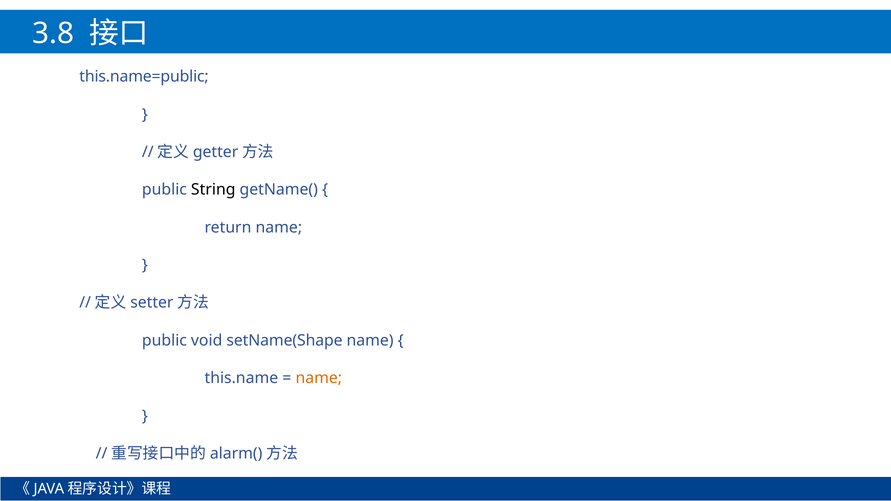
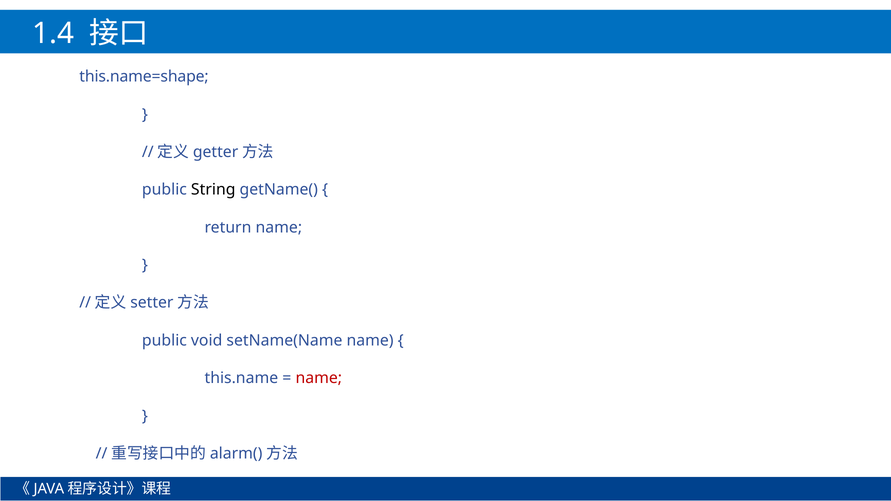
3.8: 3.8 -> 1.4
this.name=public: this.name=public -> this.name=shape
setName(Shape: setName(Shape -> setName(Name
name at (319, 378) colour: orange -> red
